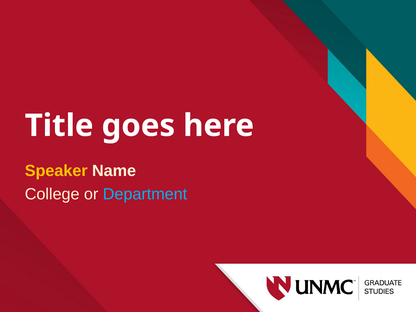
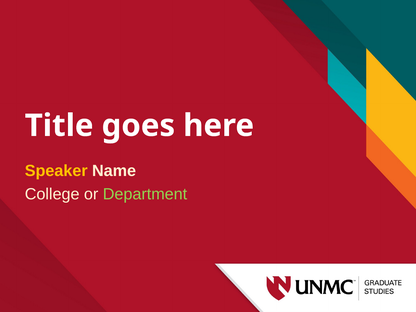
Department colour: light blue -> light green
